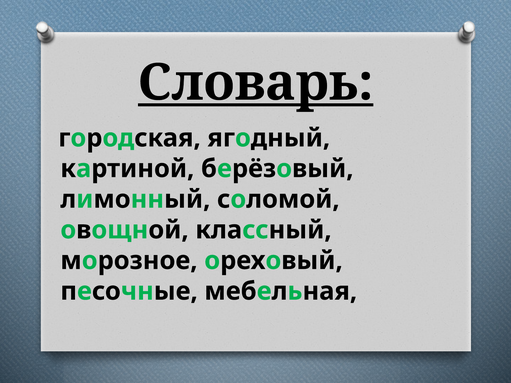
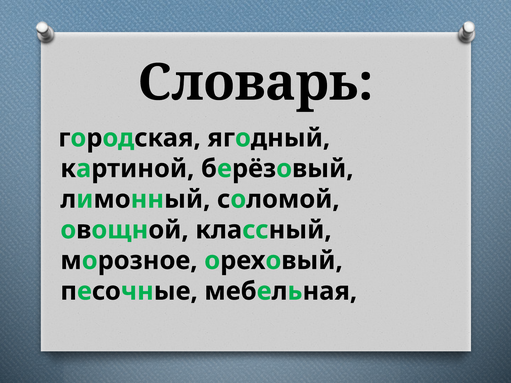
Словарь underline: present -> none
